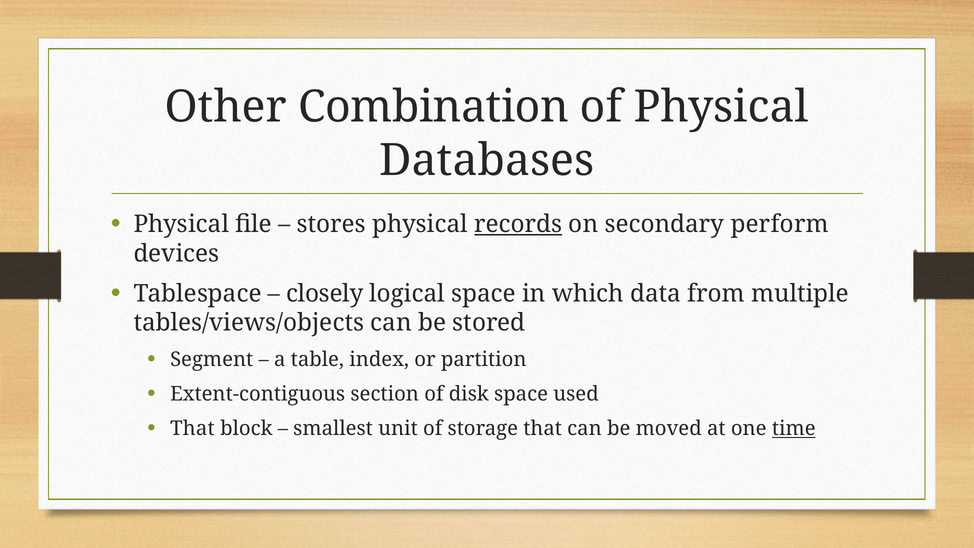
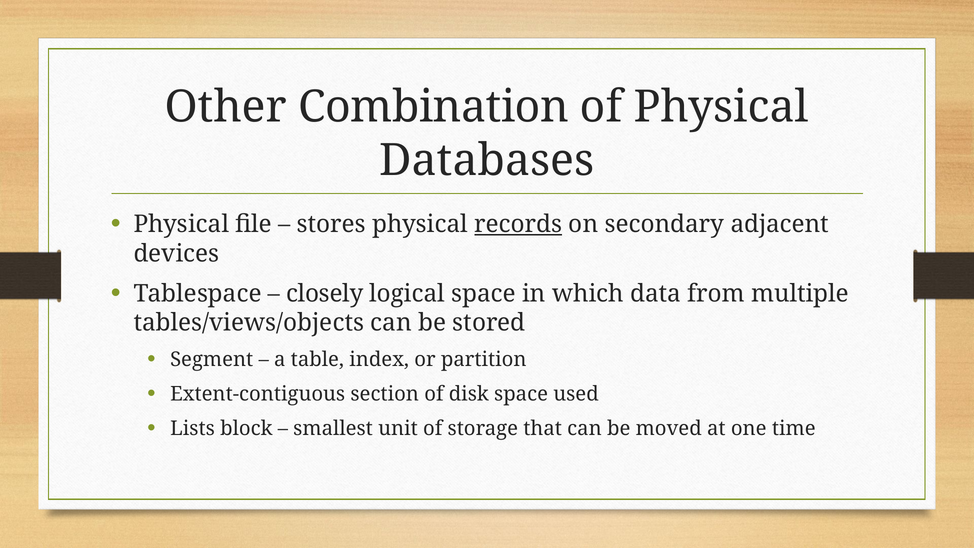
perform: perform -> adjacent
That at (192, 429): That -> Lists
time underline: present -> none
